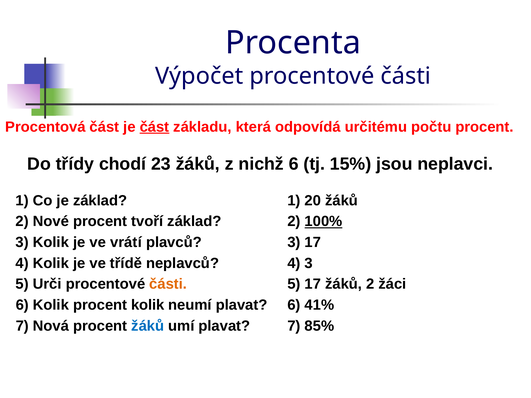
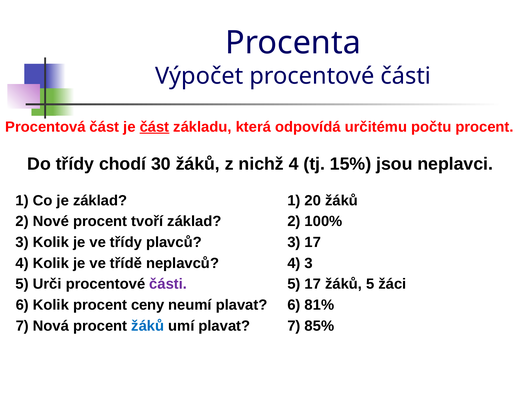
23: 23 -> 30
nichž 6: 6 -> 4
100% underline: present -> none
ve vrátí: vrátí -> třídy
části at (168, 284) colour: orange -> purple
17 žáků 2: 2 -> 5
procent kolik: kolik -> ceny
41%: 41% -> 81%
